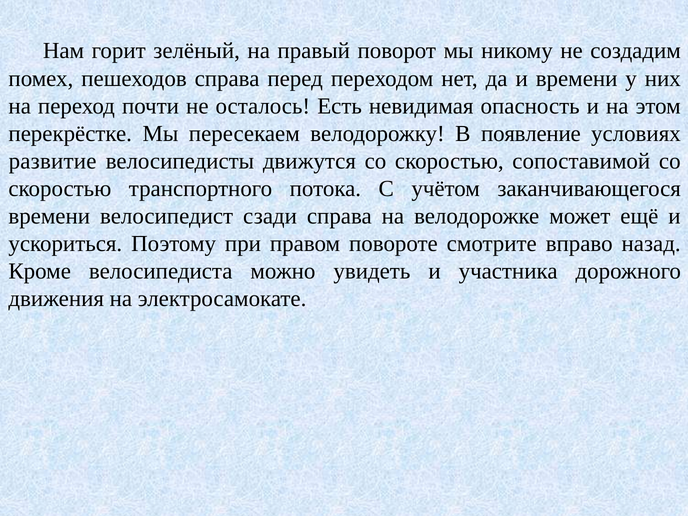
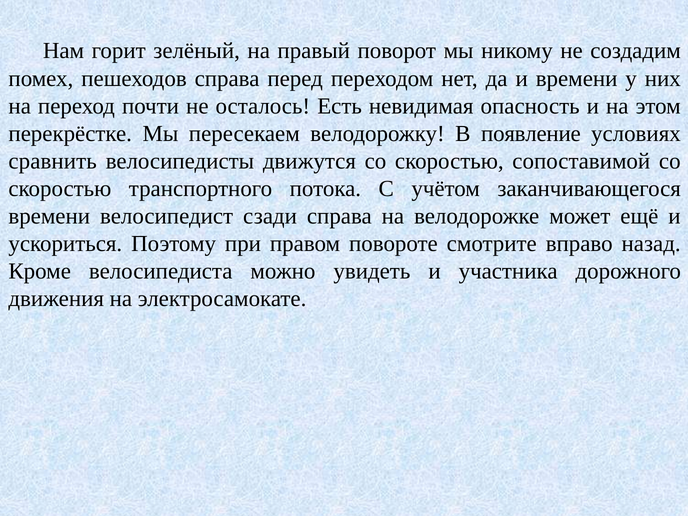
развитие: развитие -> сравнить
